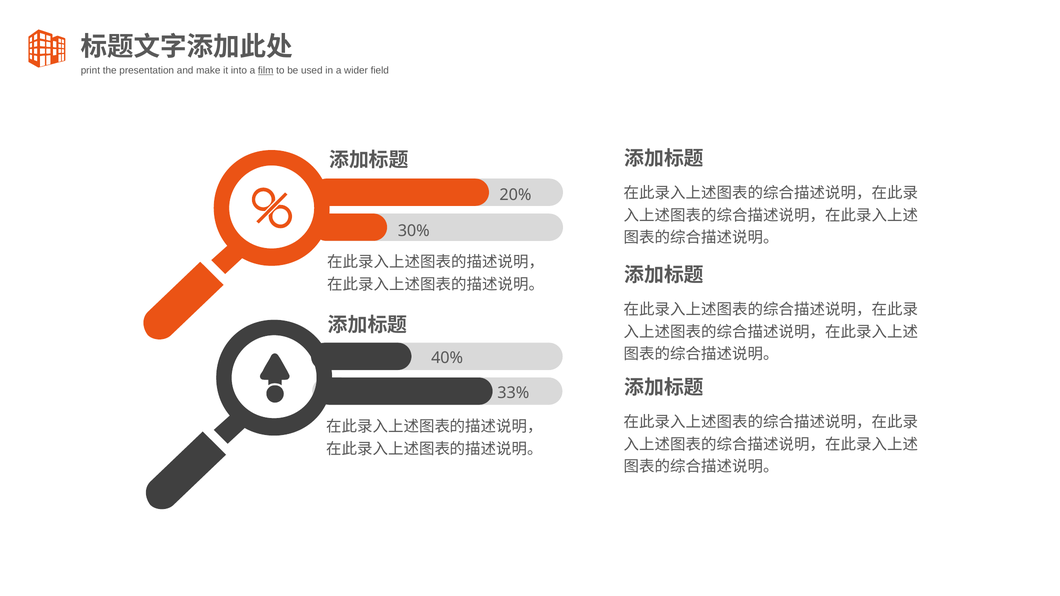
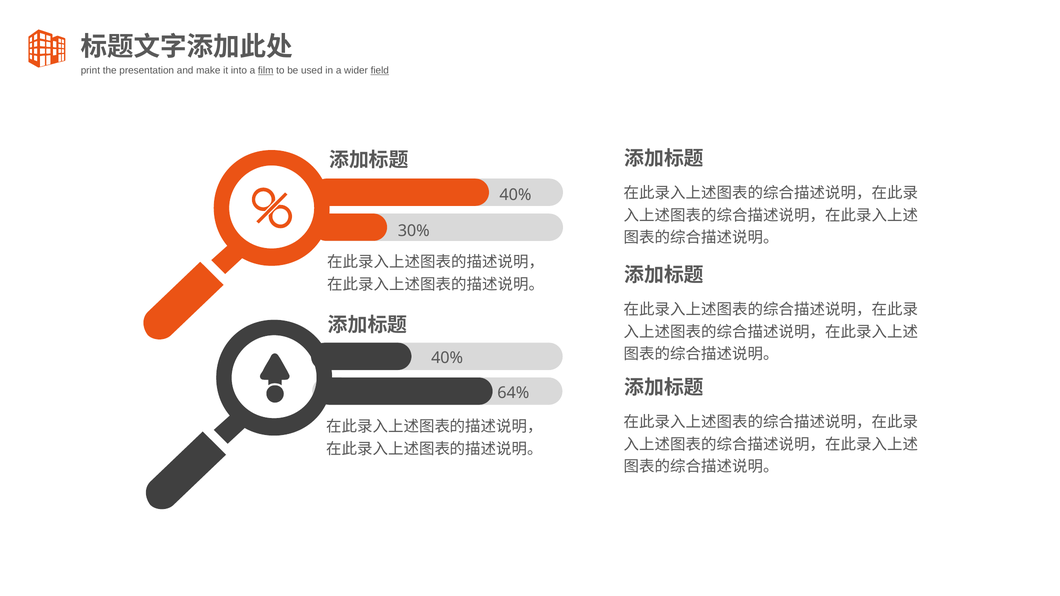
field underline: none -> present
20% at (515, 195): 20% -> 40%
33%: 33% -> 64%
